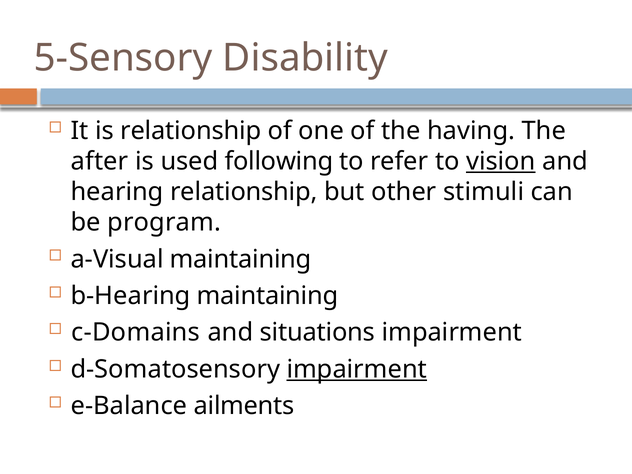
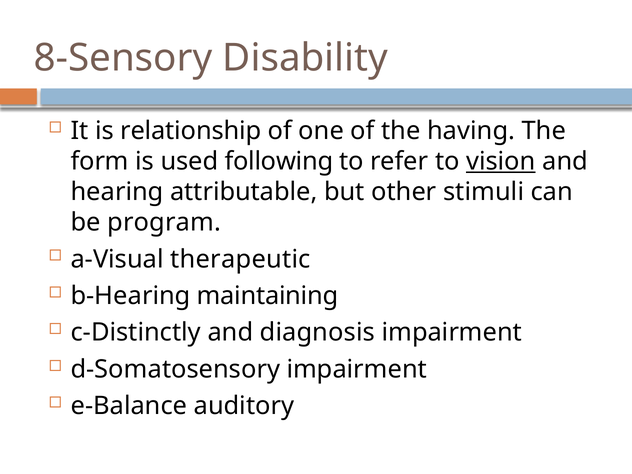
5-Sensory: 5-Sensory -> 8-Sensory
after: after -> form
hearing relationship: relationship -> attributable
a-Visual maintaining: maintaining -> therapeutic
c-Domains: c-Domains -> c-Distinctly
situations: situations -> diagnosis
impairment at (357, 369) underline: present -> none
ailments: ailments -> auditory
